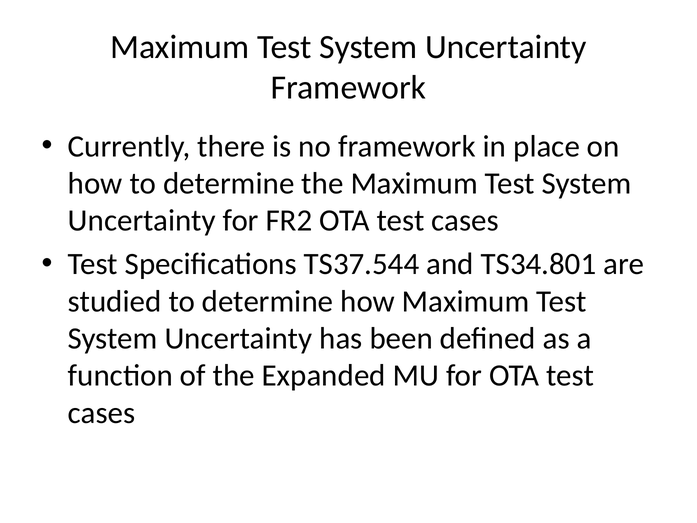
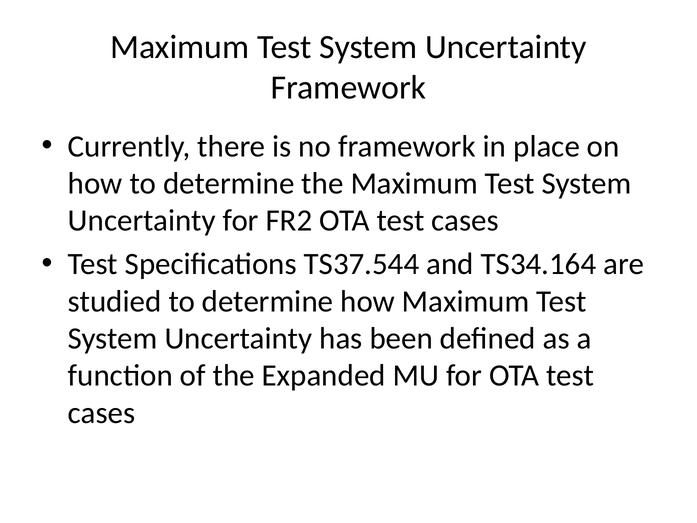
TS34.801: TS34.801 -> TS34.164
